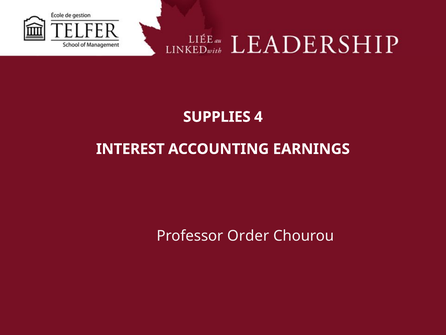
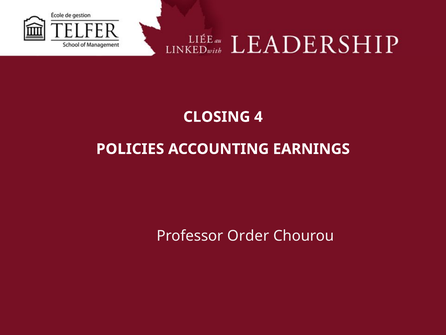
SUPPLIES: SUPPLIES -> CLOSING
INTEREST: INTEREST -> POLICIES
